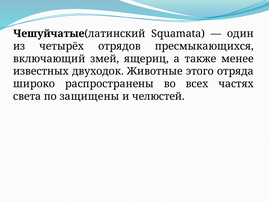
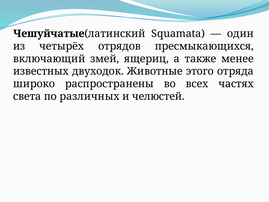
защищены: защищены -> различных
